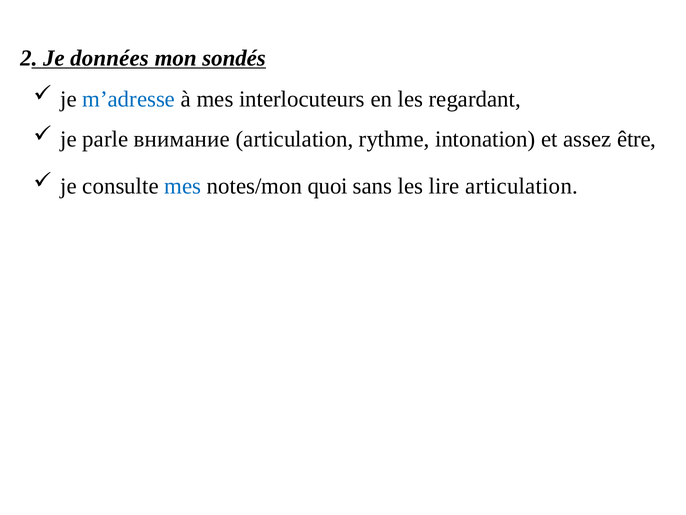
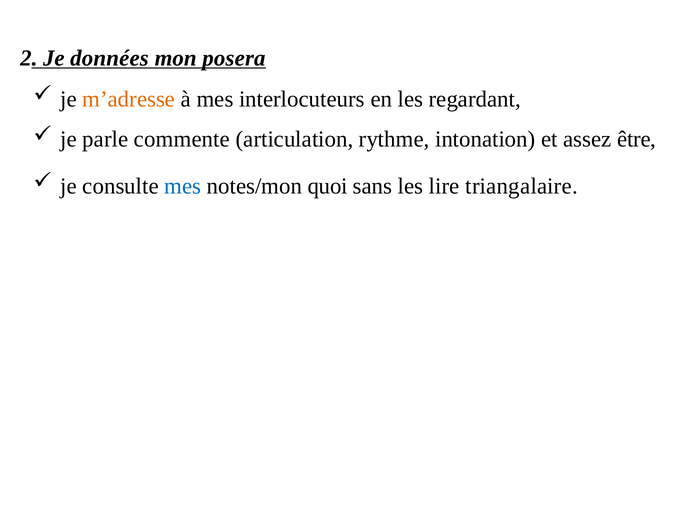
sondés: sondés -> posera
m’adresse colour: blue -> orange
внимание: внимание -> commente
lire articulation: articulation -> triangalaire
